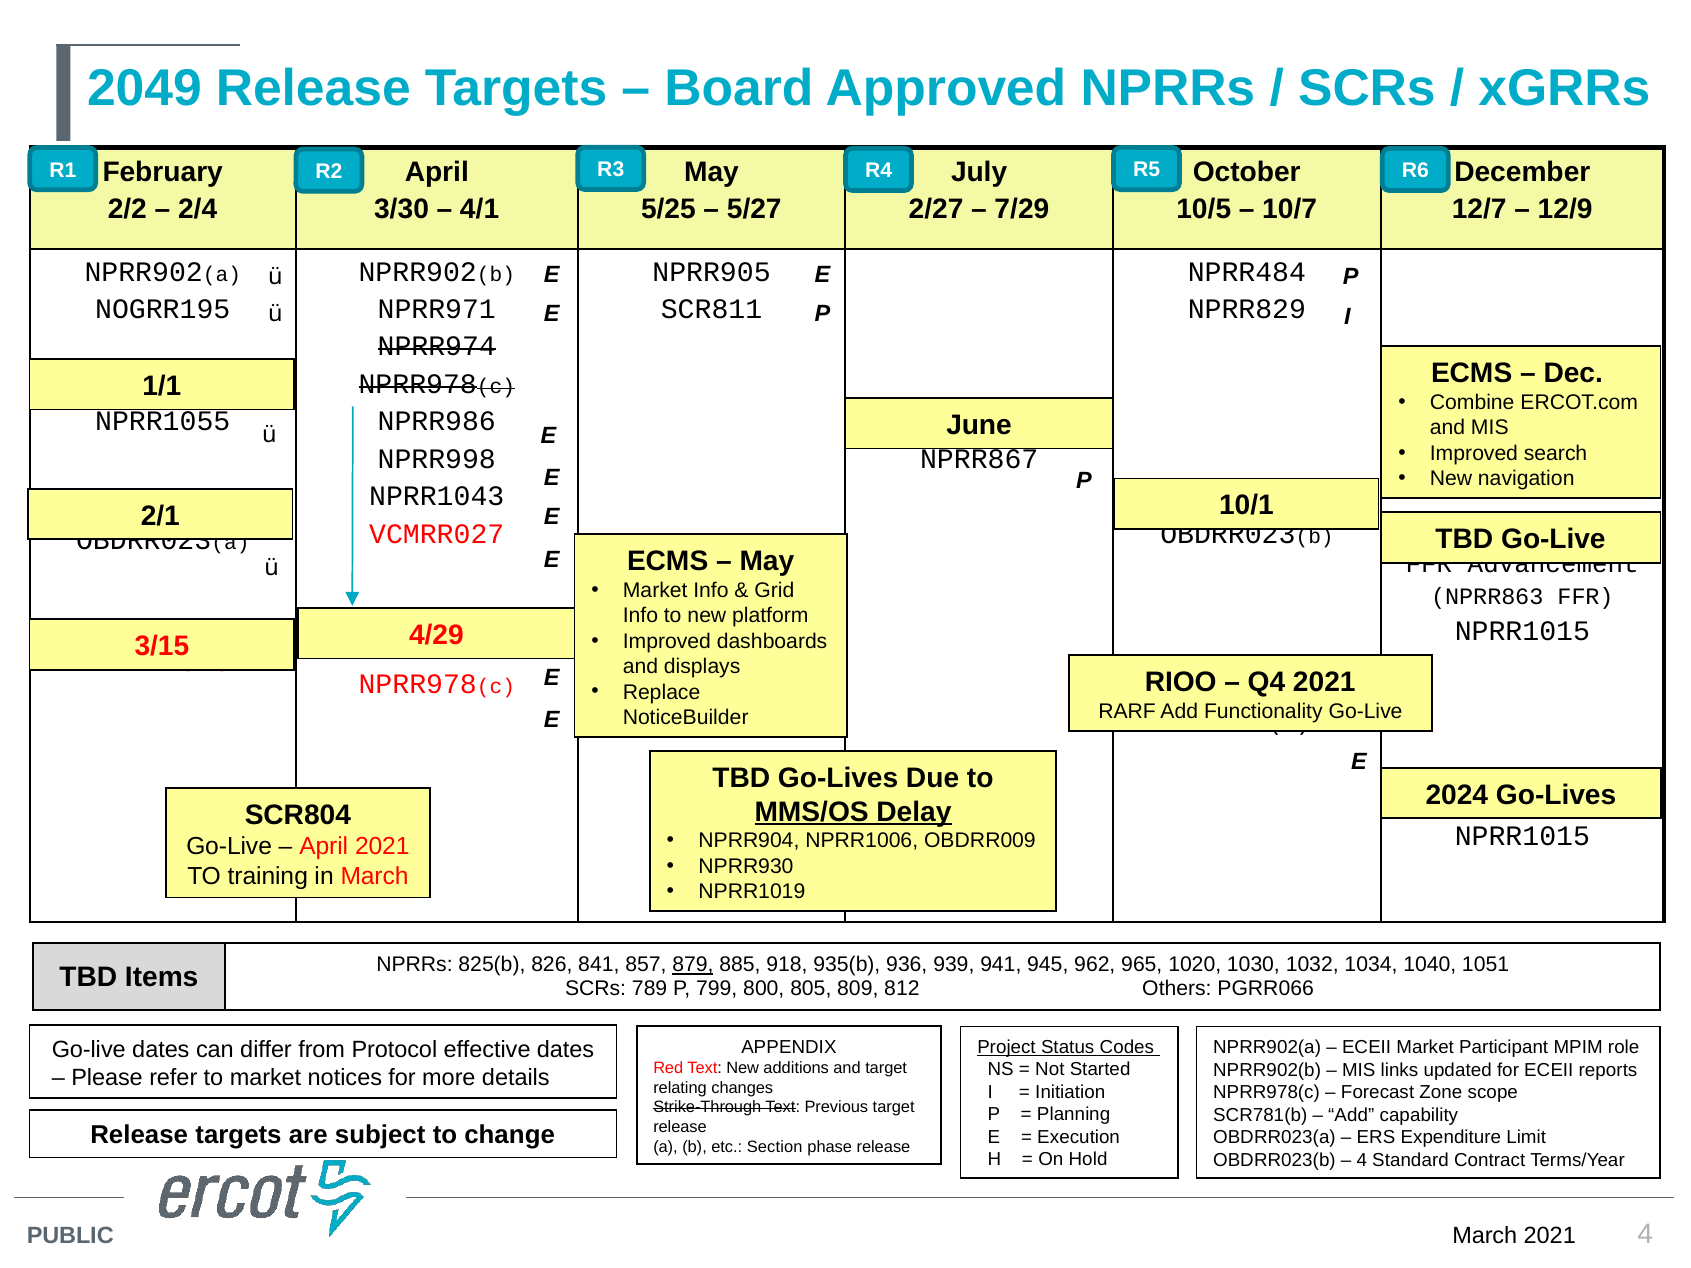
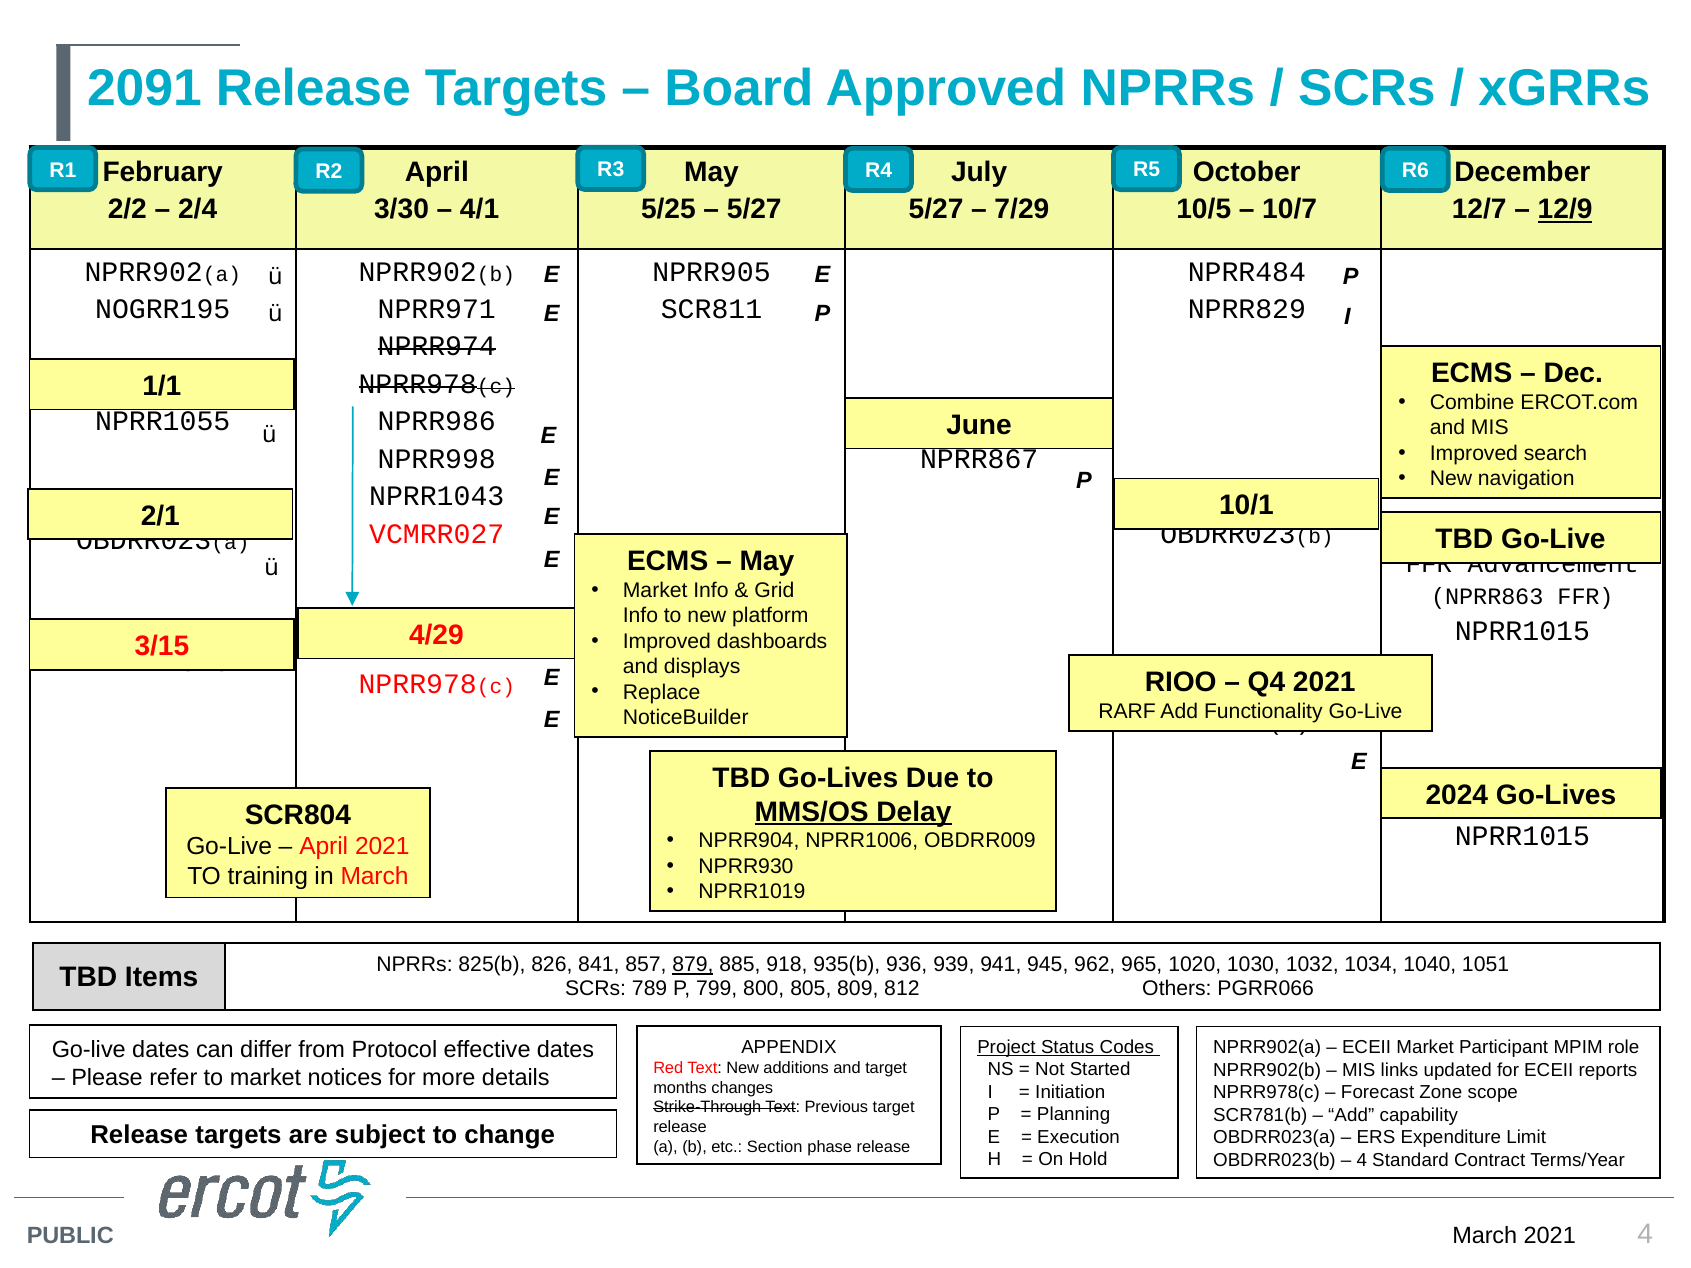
2049: 2049 -> 2091
2/27 at (936, 210): 2/27 -> 5/27
12/9 underline: none -> present
relating: relating -> months
